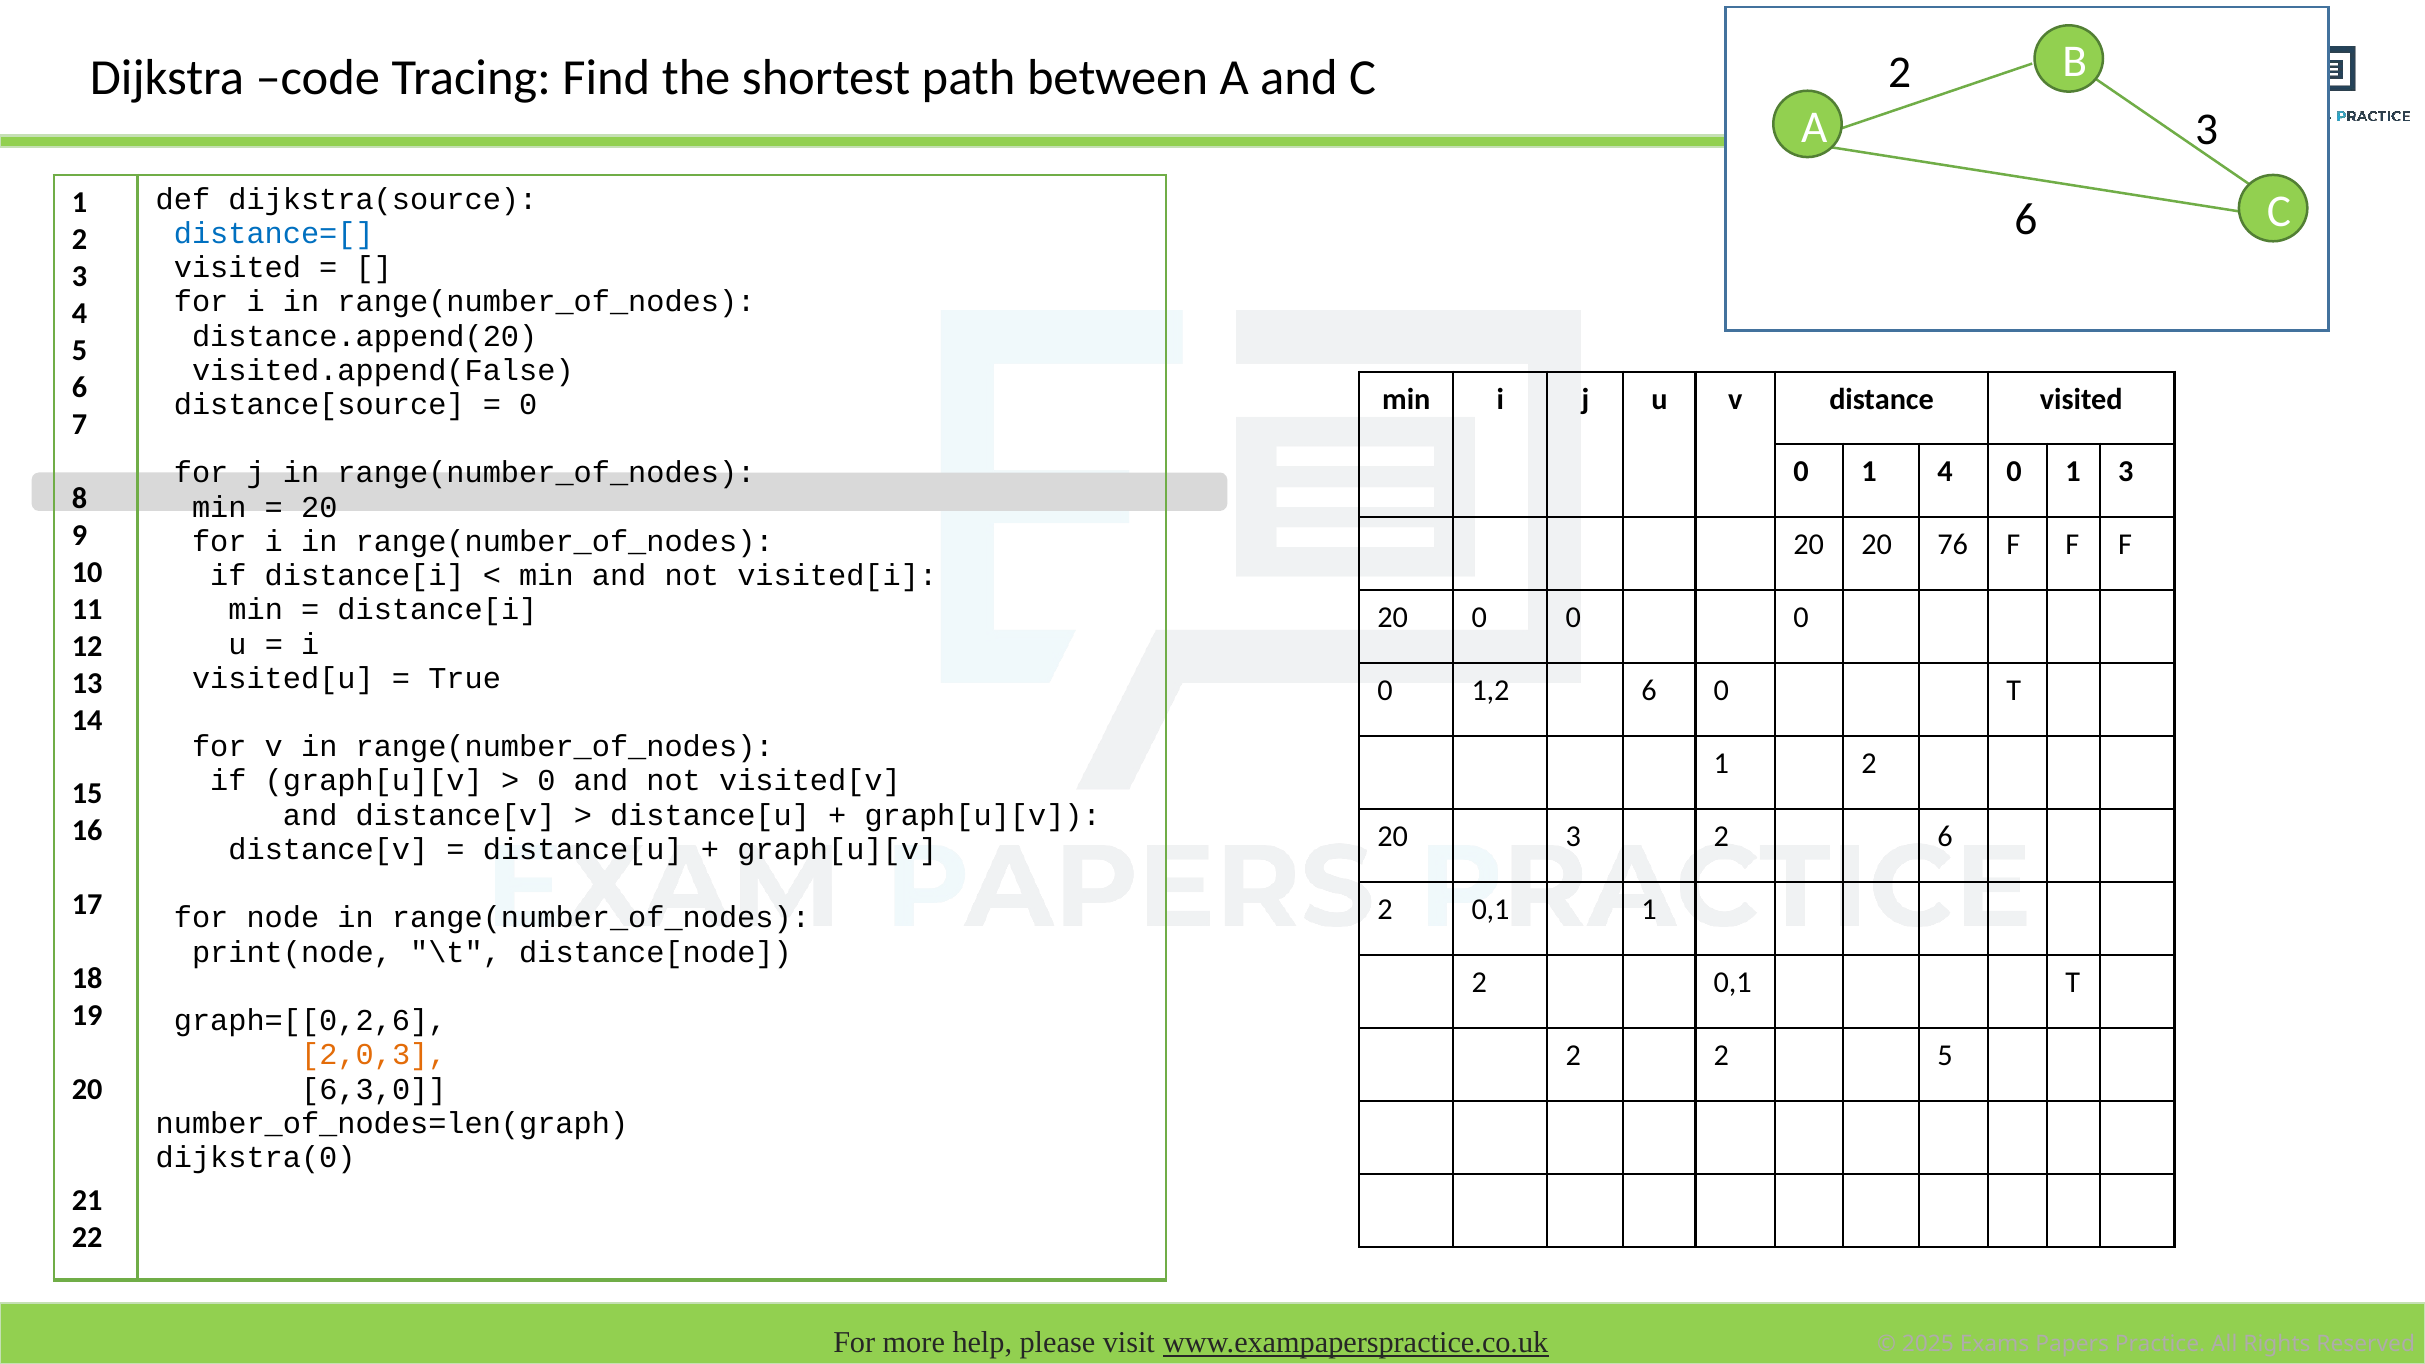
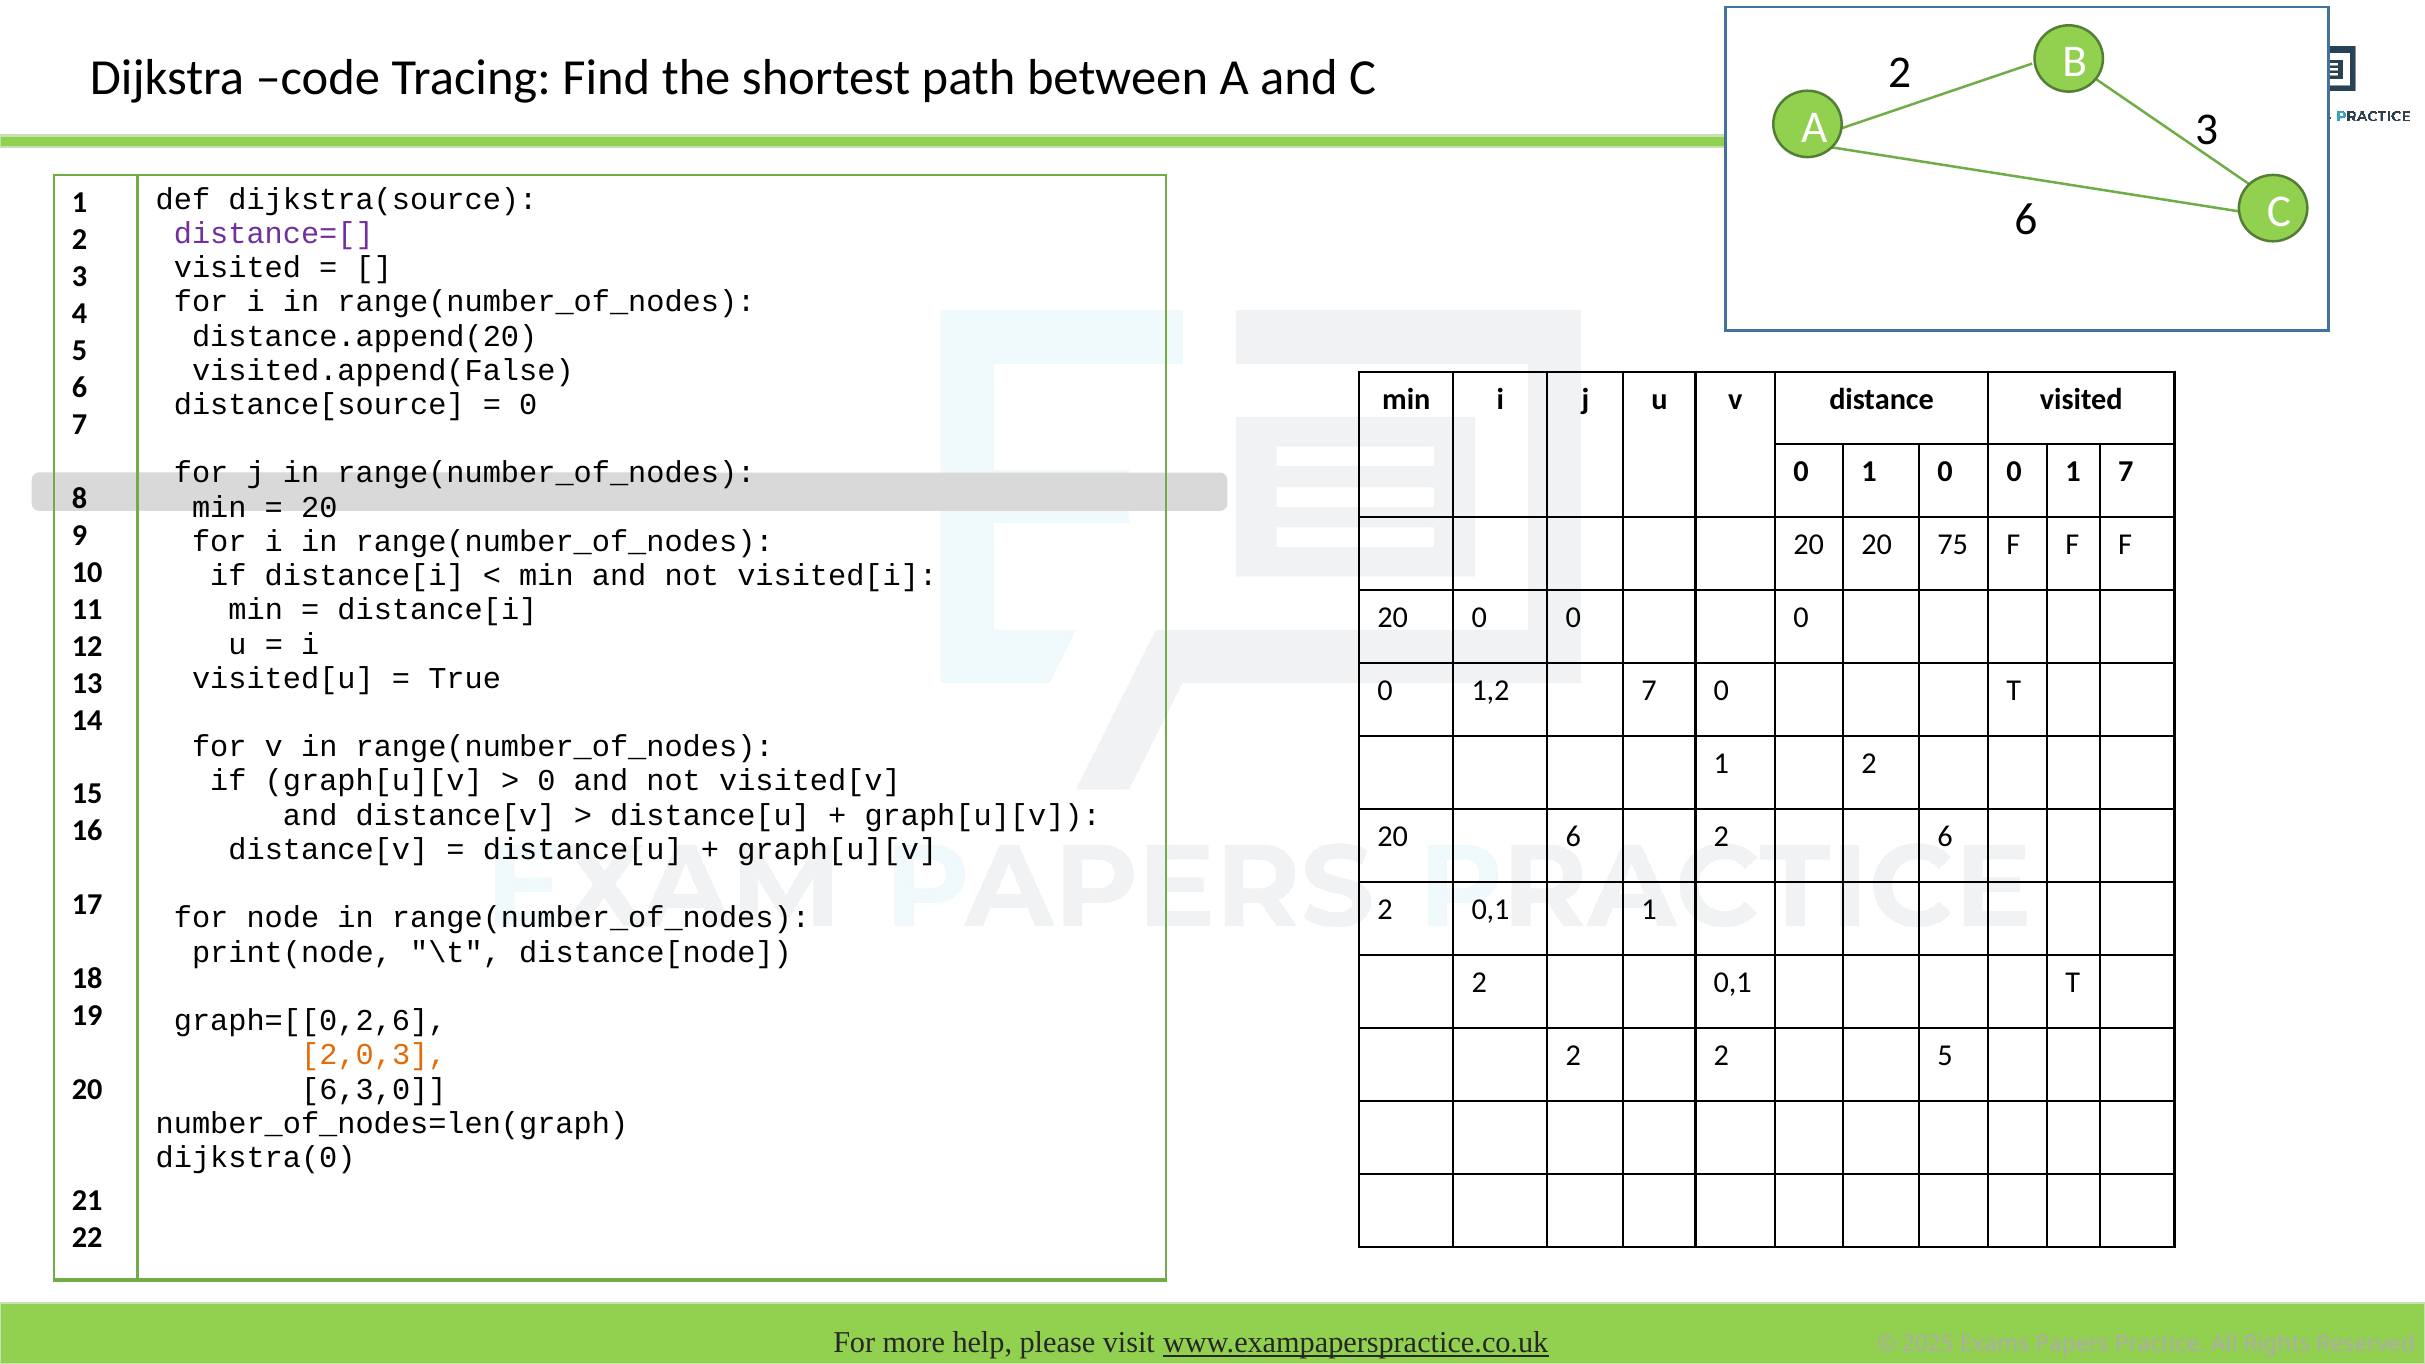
distance=[ colour: blue -> purple
1 4: 4 -> 0
1 3: 3 -> 7
76: 76 -> 75
1,2 6: 6 -> 7
20 3: 3 -> 6
